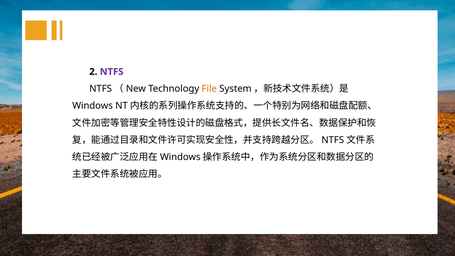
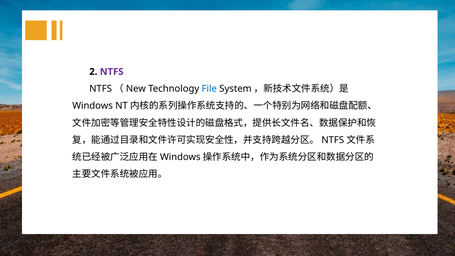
File colour: orange -> blue
